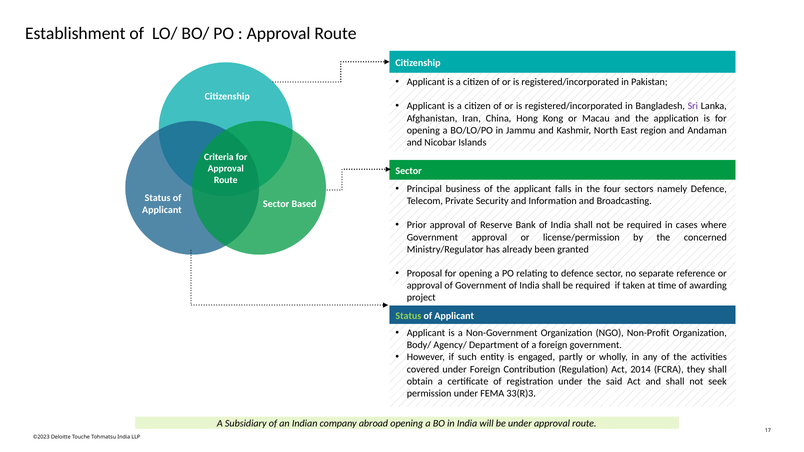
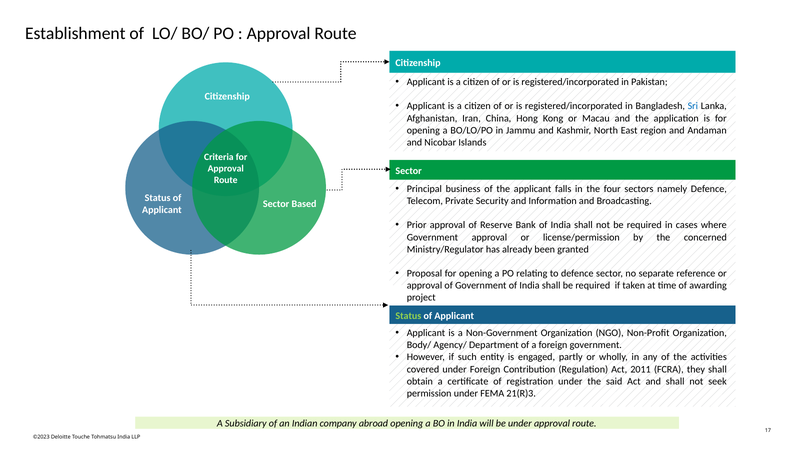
Sri colour: purple -> blue
2014: 2014 -> 2011
33(R)3: 33(R)3 -> 21(R)3
